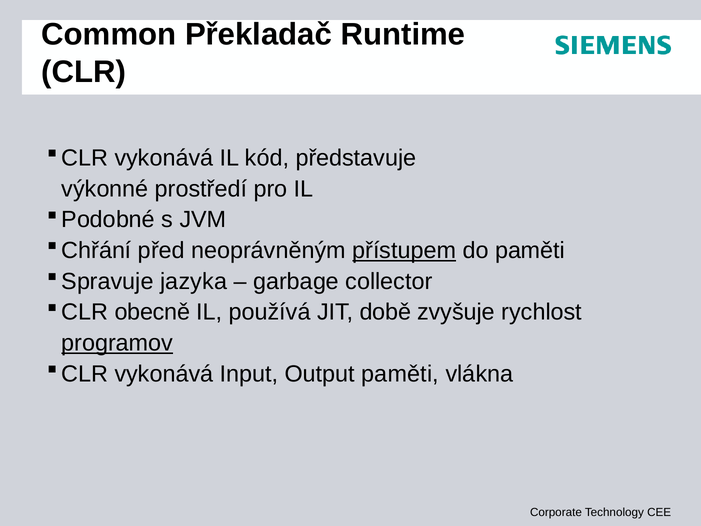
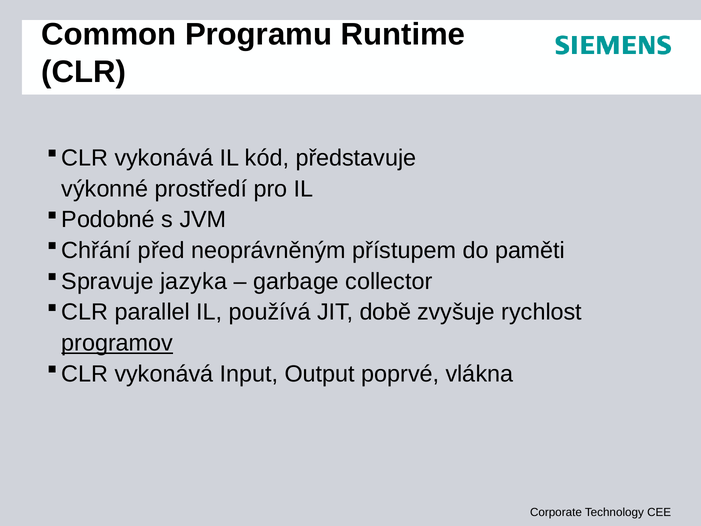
Překladač: Překladač -> Programu
přístupem underline: present -> none
obecně: obecně -> parallel
Output paměti: paměti -> poprvé
